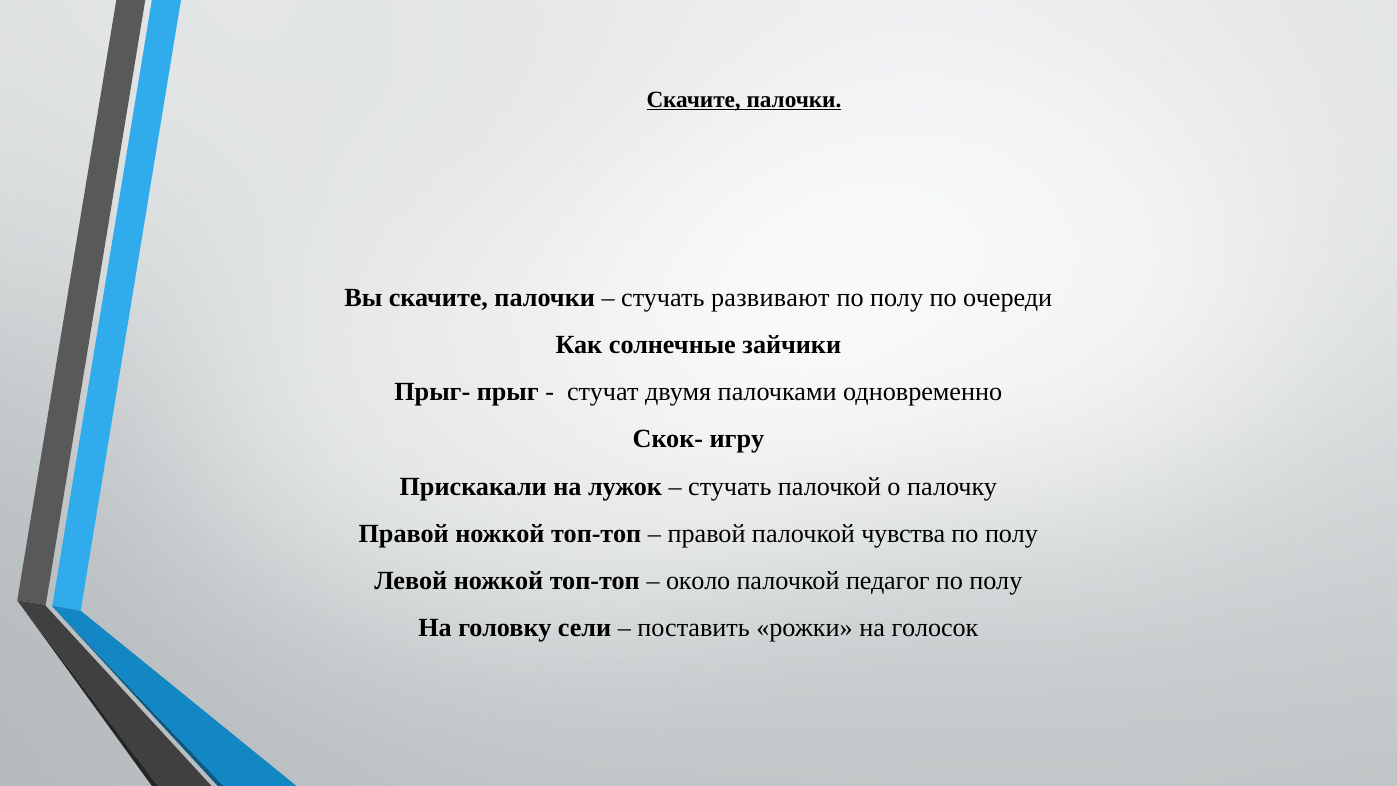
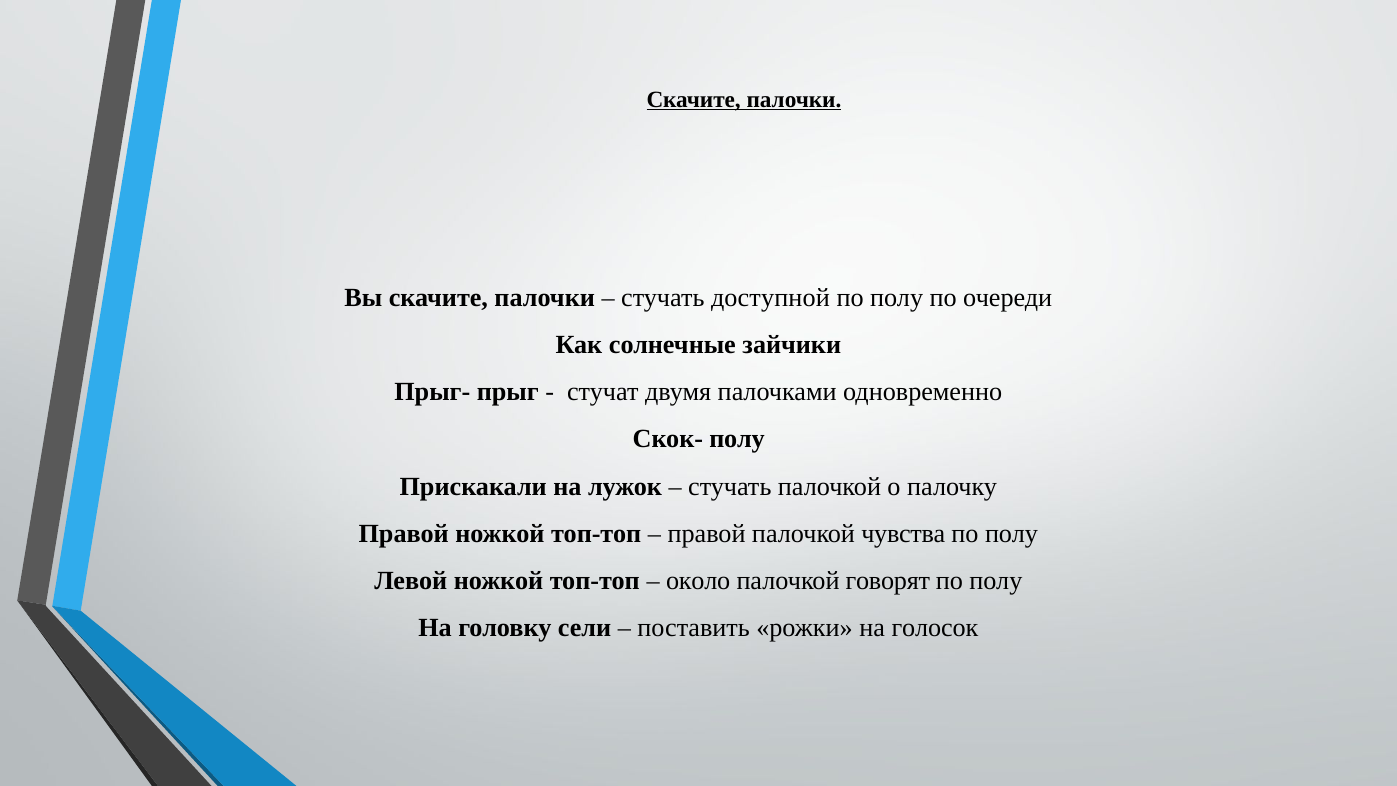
развивают: развивают -> доступной
Скок- игру: игру -> полу
педагог: педагог -> говорят
